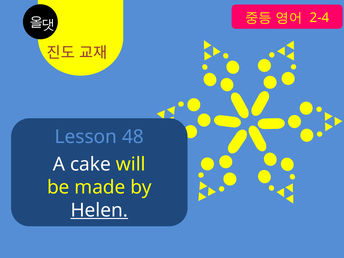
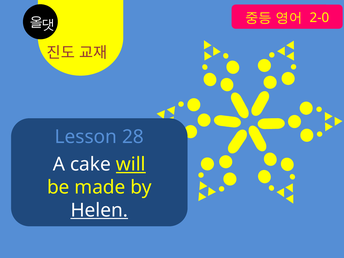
2-4: 2-4 -> 2-0
48: 48 -> 28
will underline: none -> present
